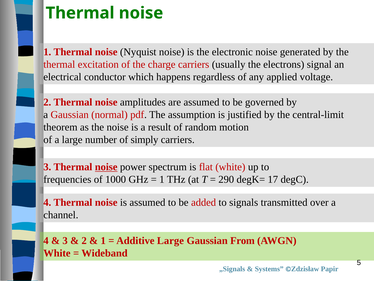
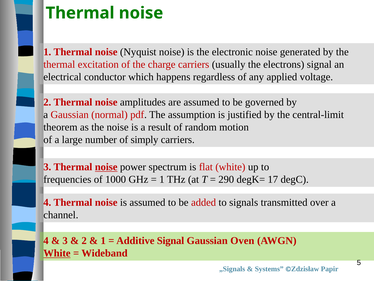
Additive Large: Large -> Signal
From: From -> Oven
White at (57, 253) underline: none -> present
